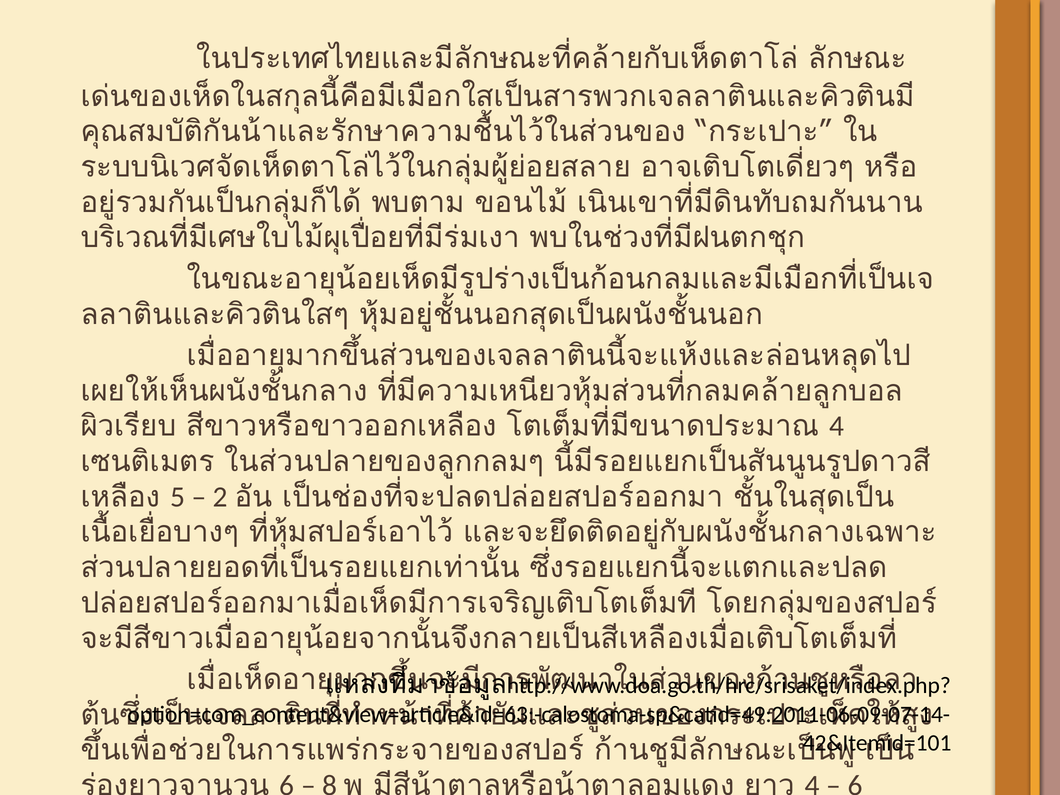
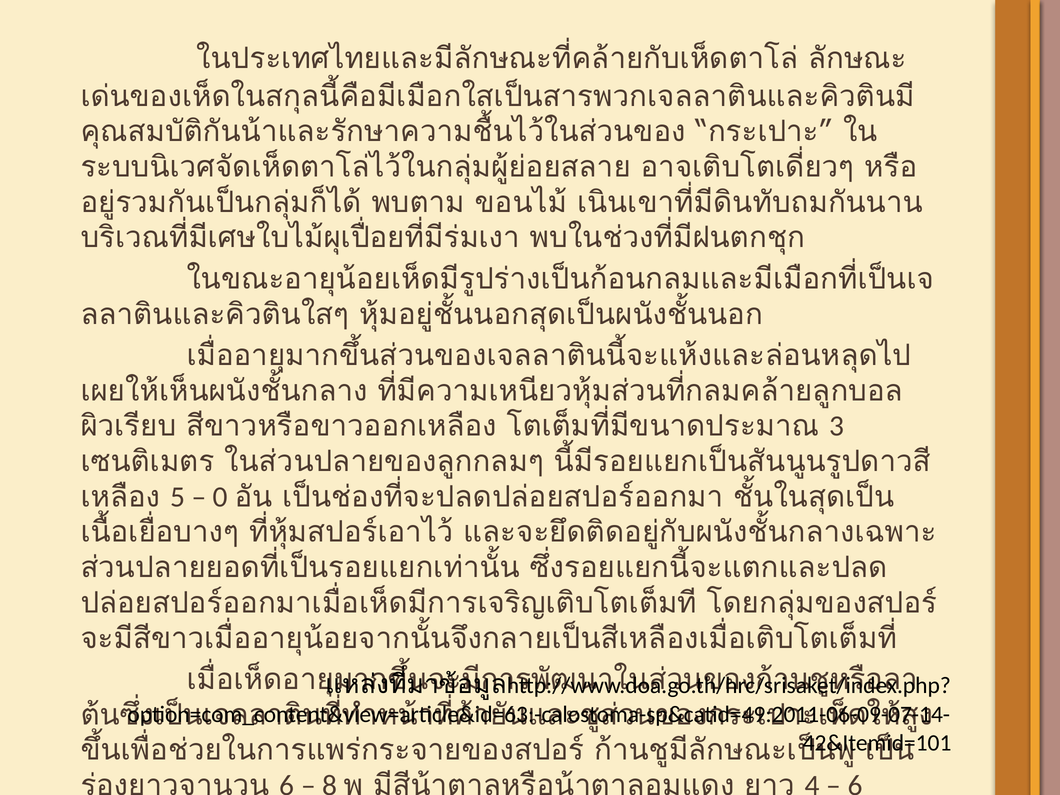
4 at (837, 426): 4 -> 3
2 at (220, 497): 2 -> 0
